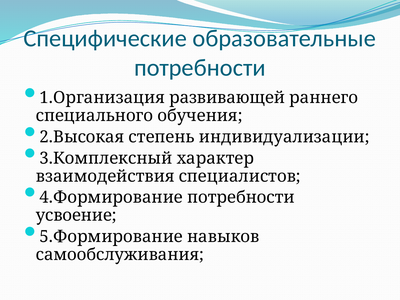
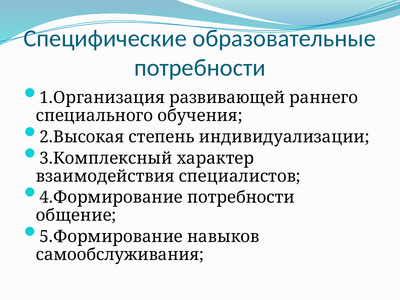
усвоение: усвоение -> общение
